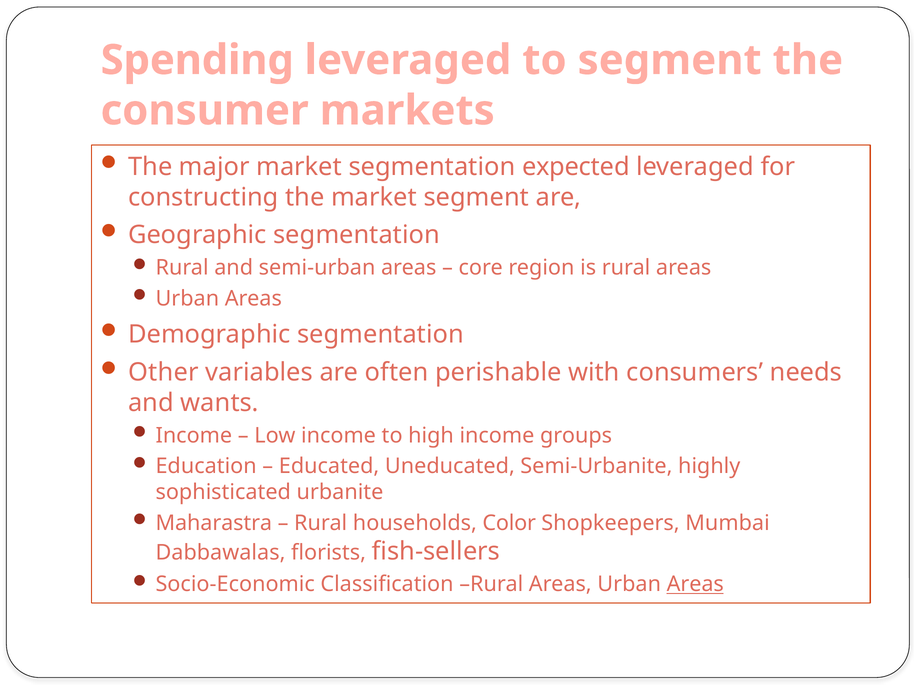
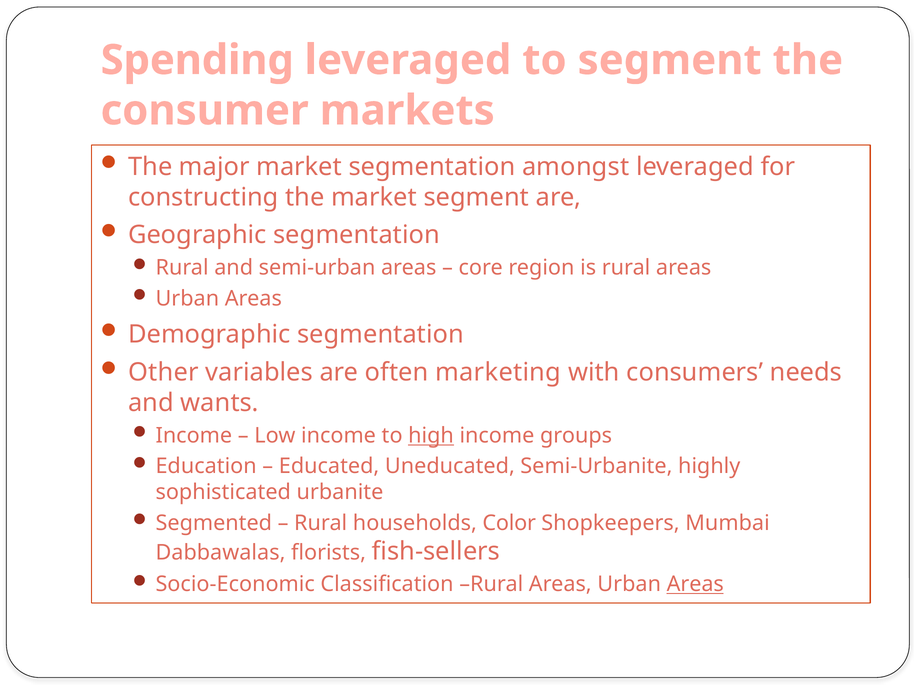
expected: expected -> amongst
perishable: perishable -> marketing
high underline: none -> present
Maharastra: Maharastra -> Segmented
